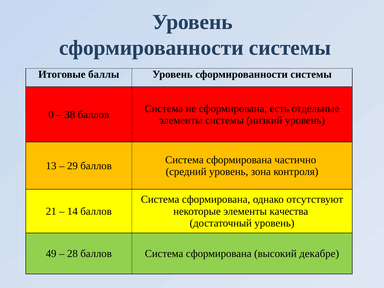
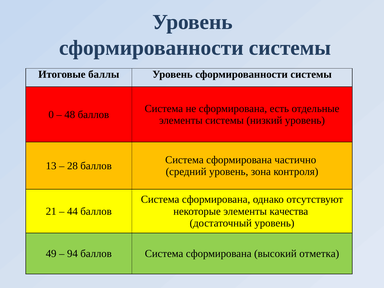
38: 38 -> 48
29: 29 -> 28
14: 14 -> 44
28: 28 -> 94
декабре: декабре -> отметка
